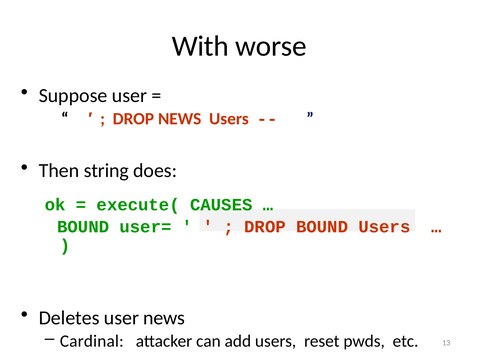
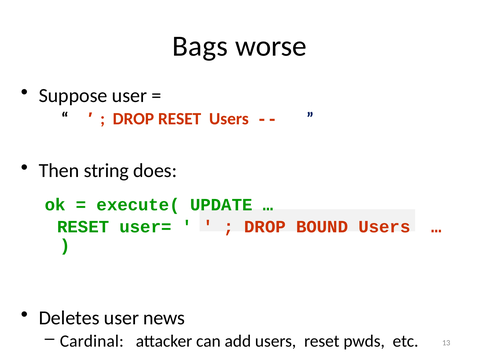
With: With -> Bags
DROP NEWS: NEWS -> RESET
CAUSES: CAUSES -> UPDATE
BOUND at (83, 227): BOUND -> RESET
